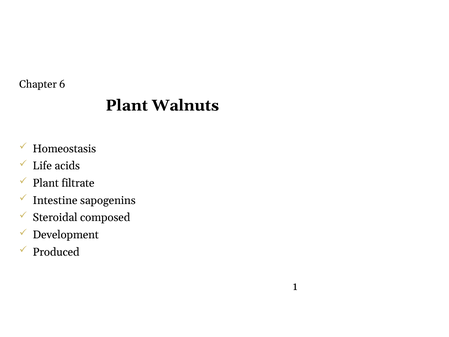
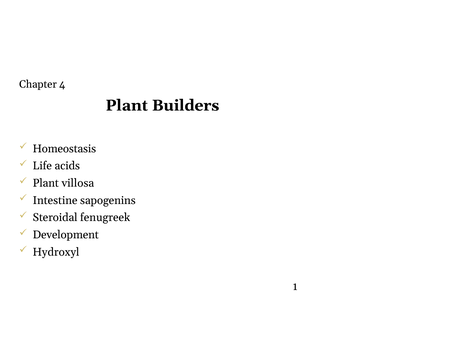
6: 6 -> 4
Walnuts: Walnuts -> Builders
filtrate: filtrate -> villosa
composed: composed -> fenugreek
Produced: Produced -> Hydroxyl
